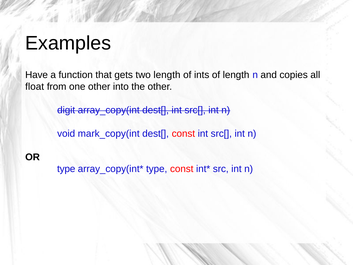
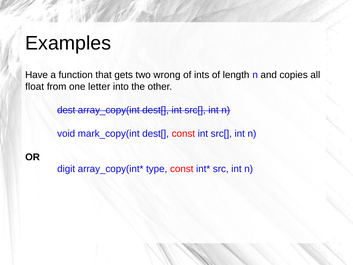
two length: length -> wrong
one other: other -> letter
digit: digit -> dest
type at (66, 169): type -> digit
